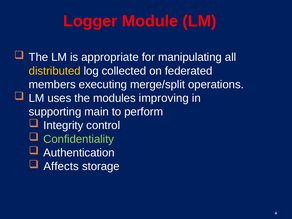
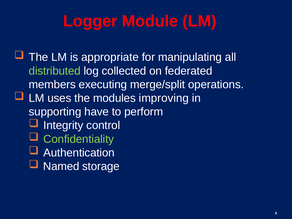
distributed colour: yellow -> light green
main: main -> have
Affects: Affects -> Named
